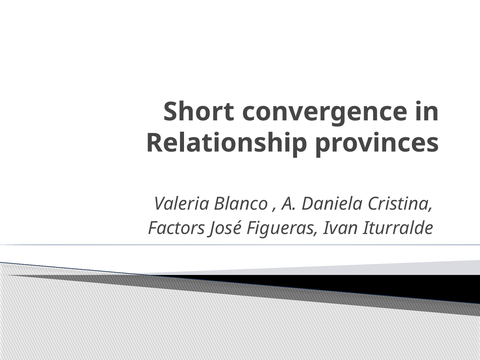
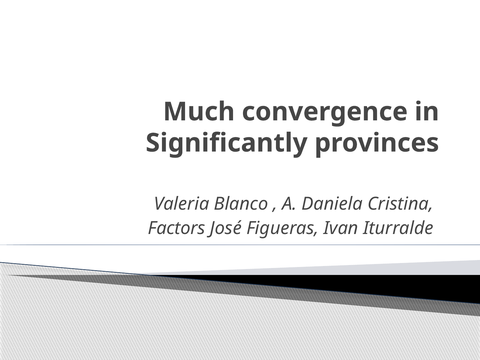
Short: Short -> Much
Relationship: Relationship -> Significantly
